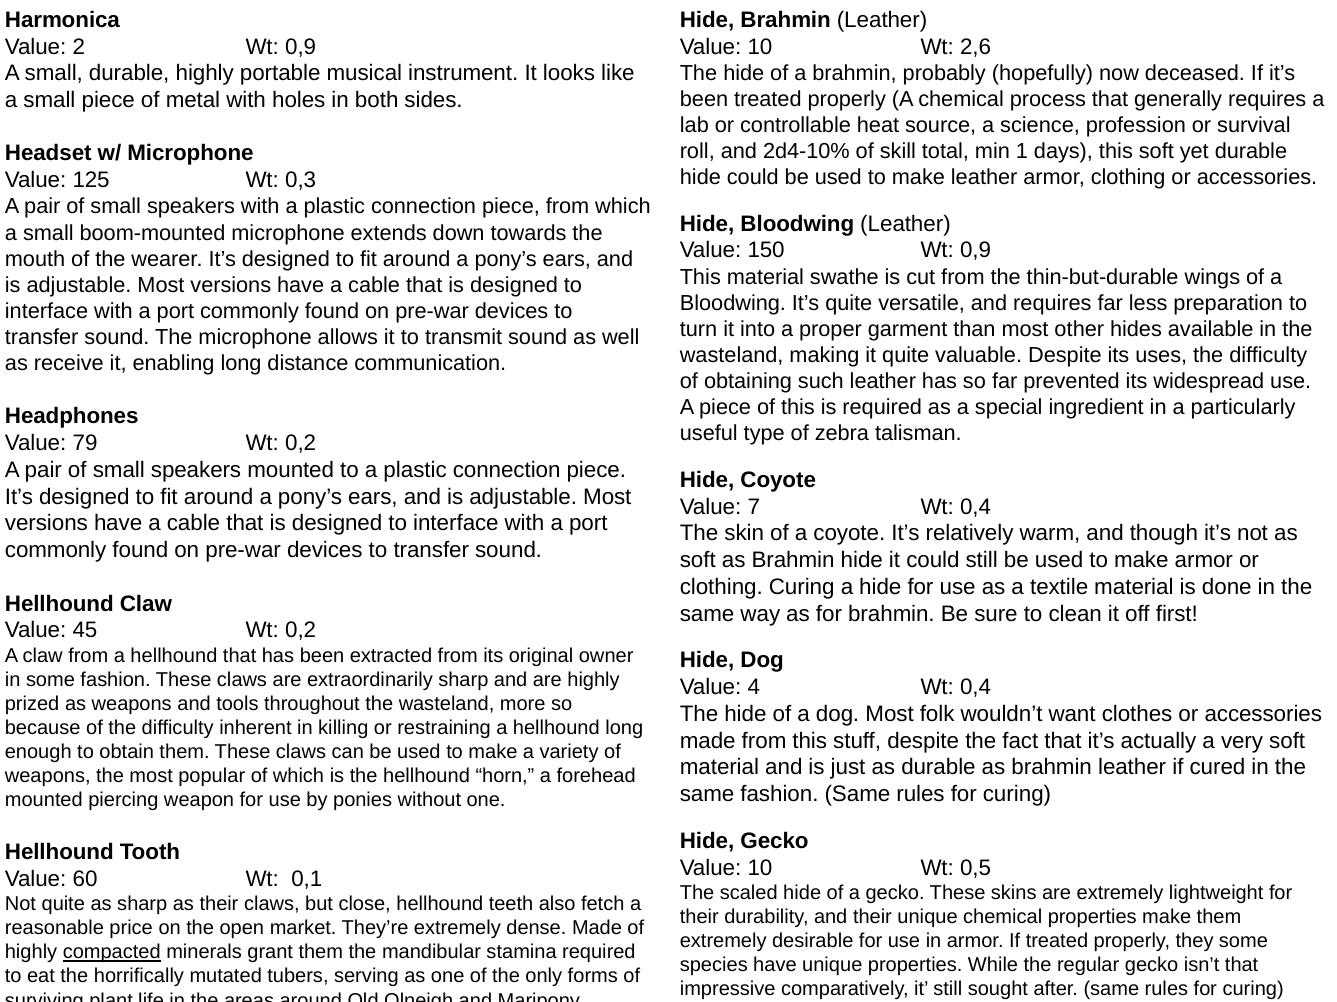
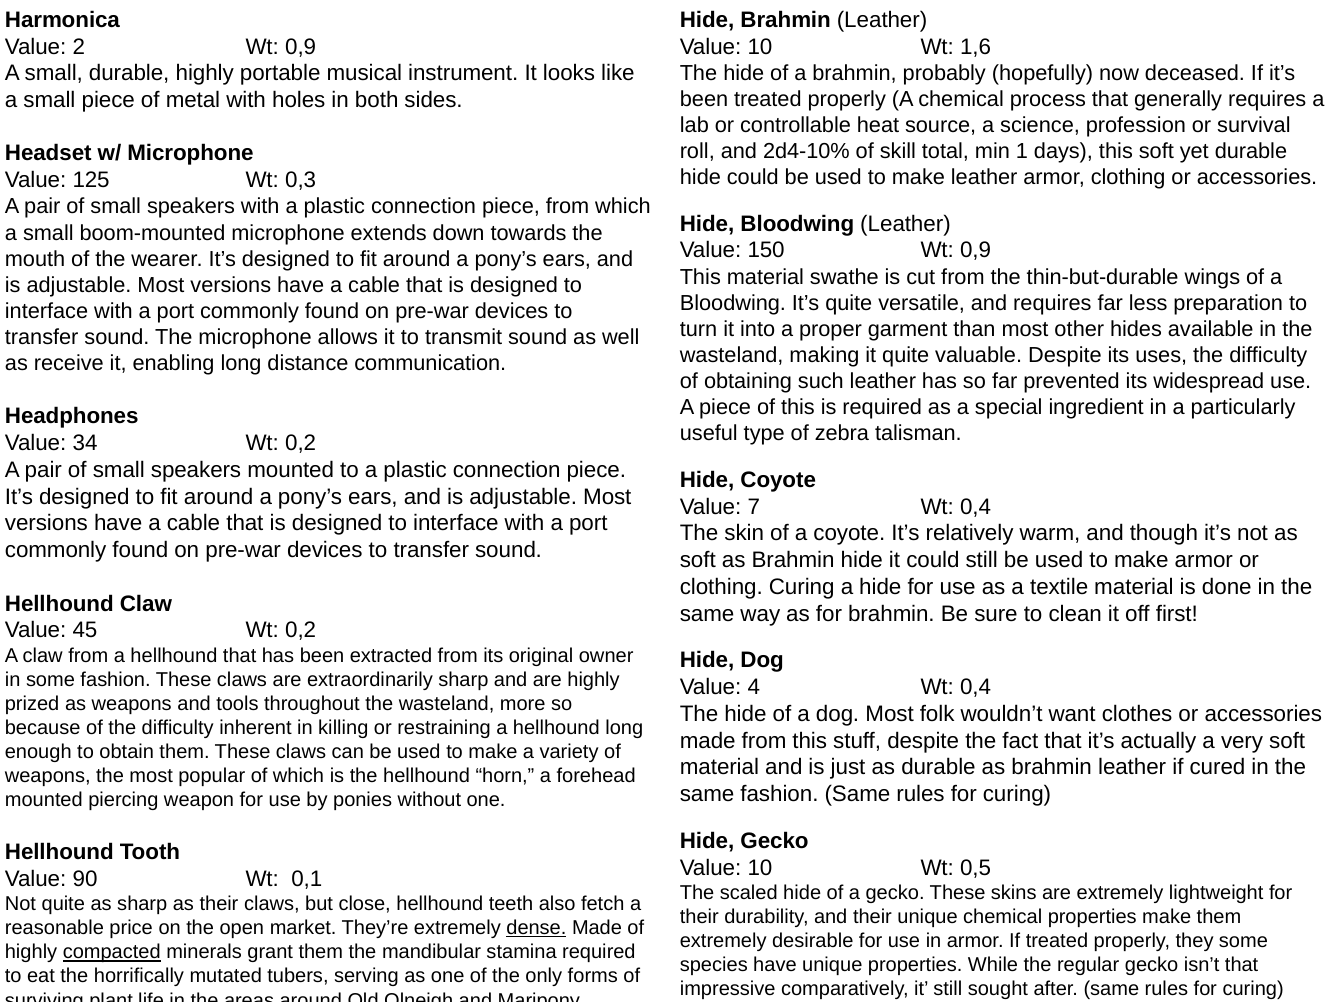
2,6: 2,6 -> 1,6
79: 79 -> 34
60: 60 -> 90
dense underline: none -> present
